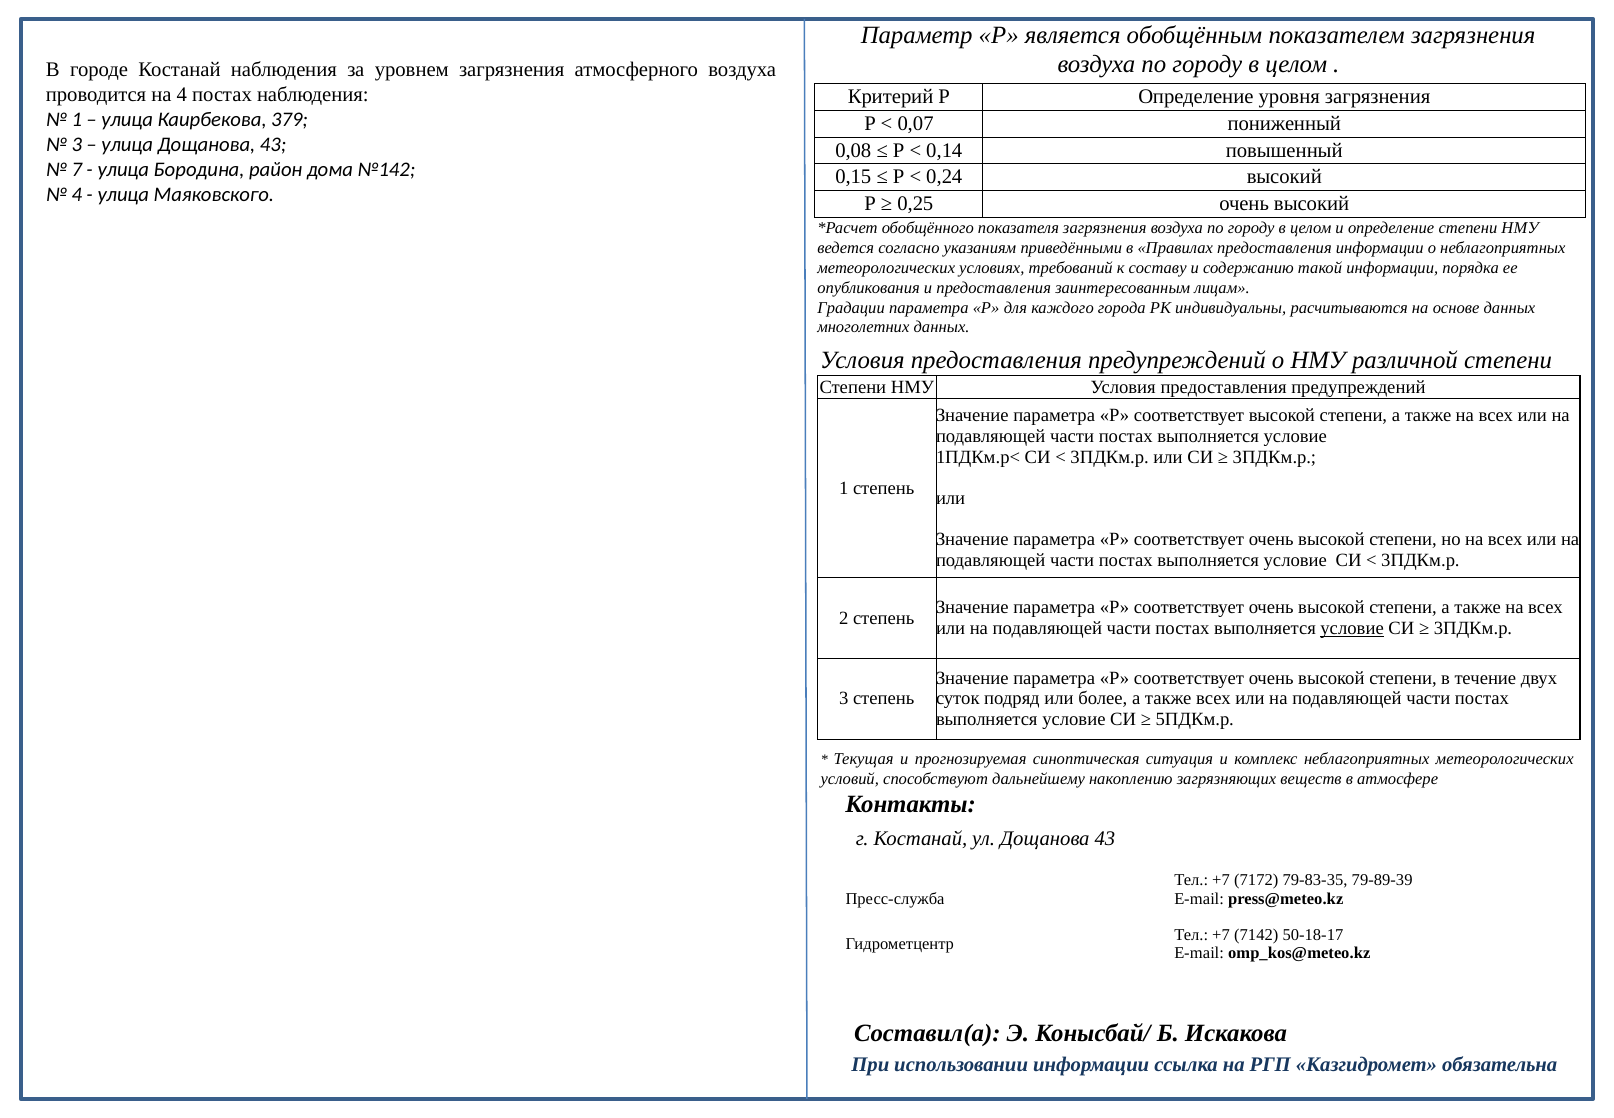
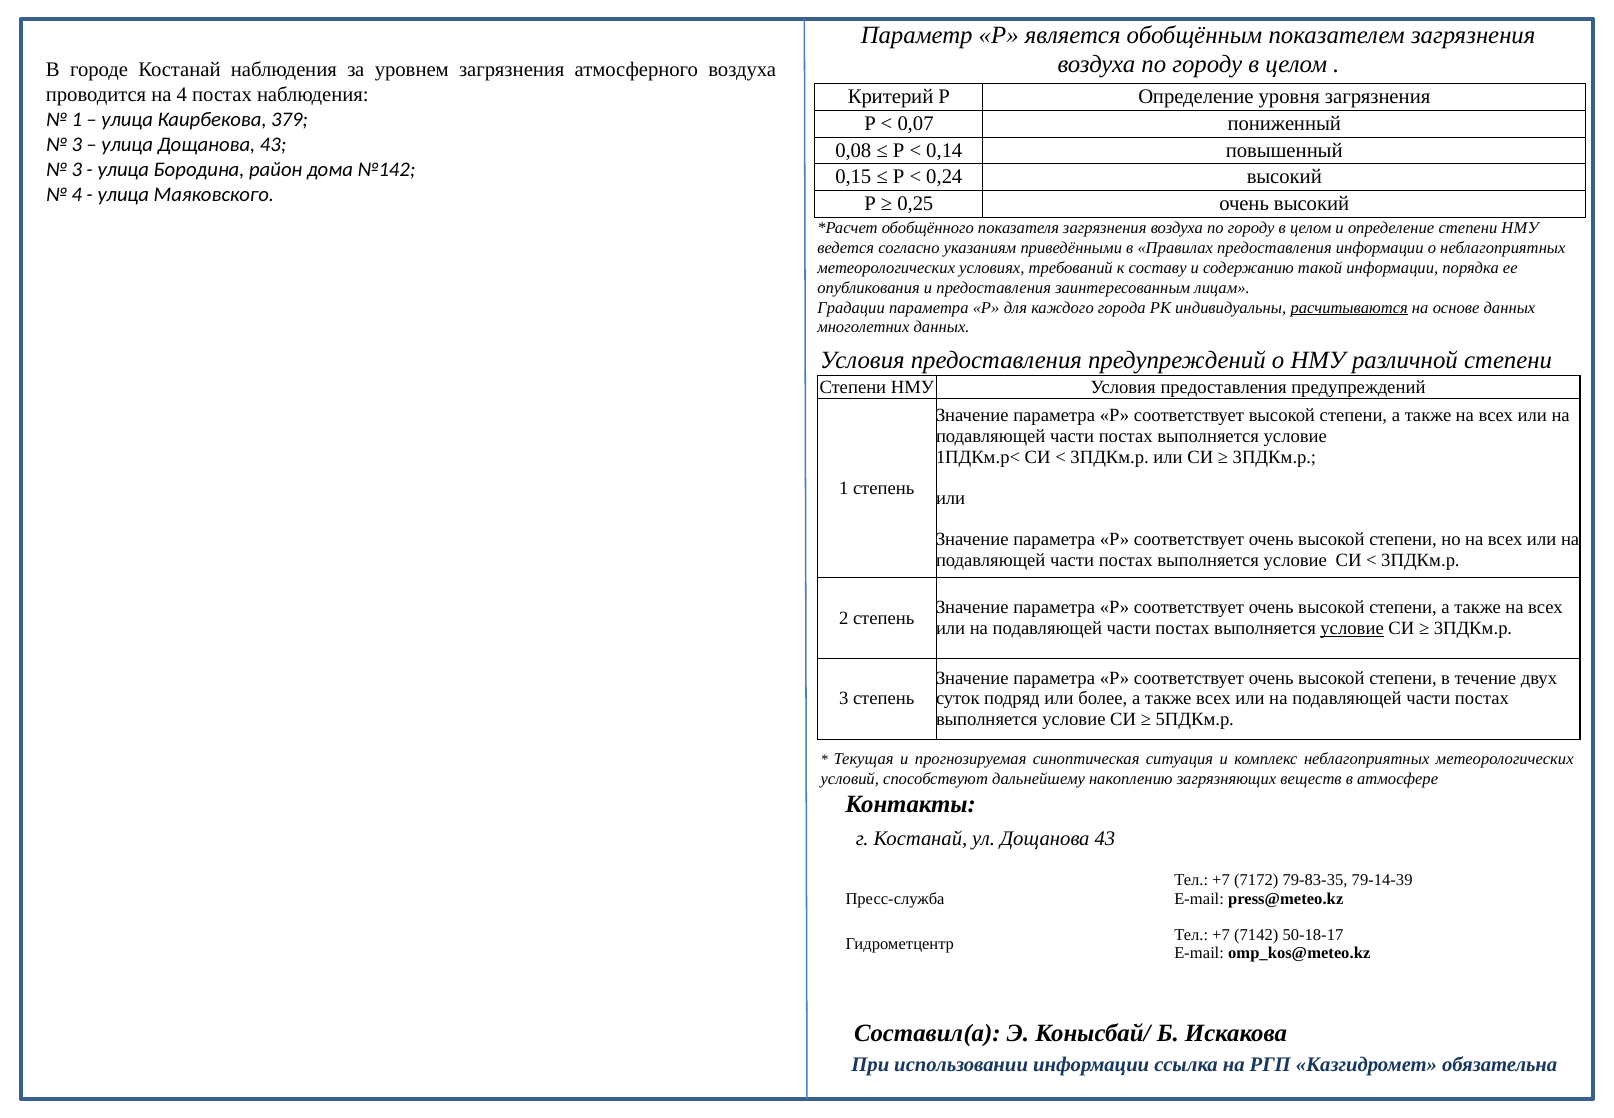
7 at (77, 169): 7 -> 3
расчитываются underline: none -> present
79-89-39: 79-89-39 -> 79-14-39
